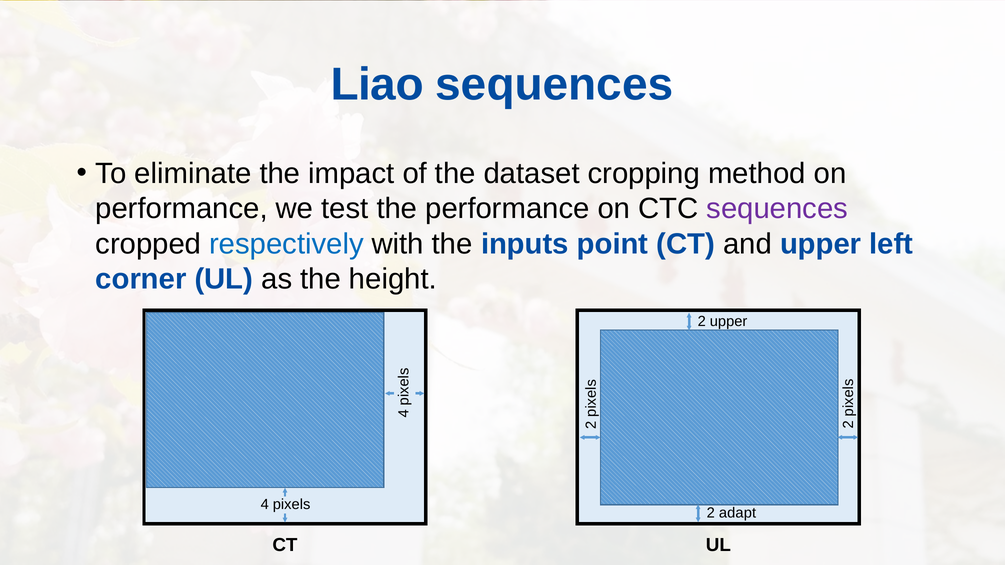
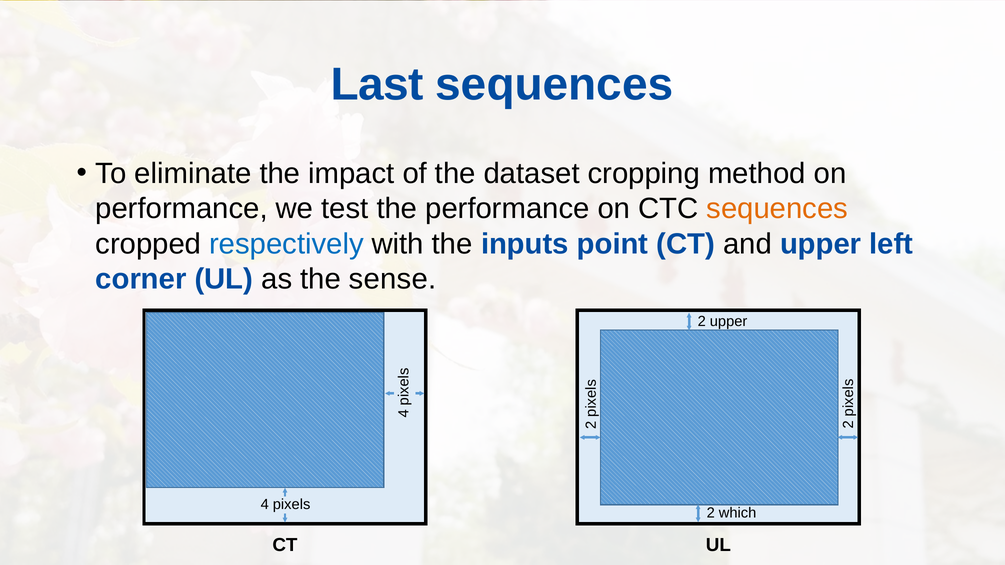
Liao: Liao -> Last
sequences at (777, 209) colour: purple -> orange
height: height -> sense
adapt: adapt -> which
